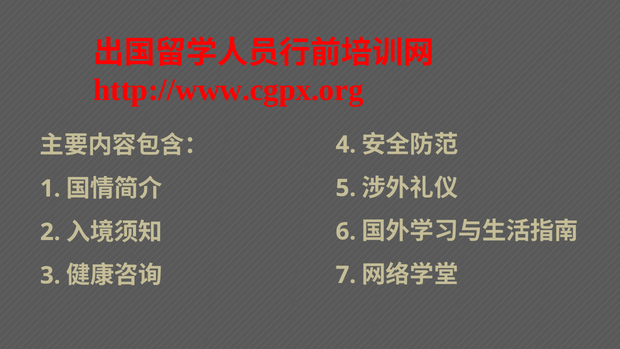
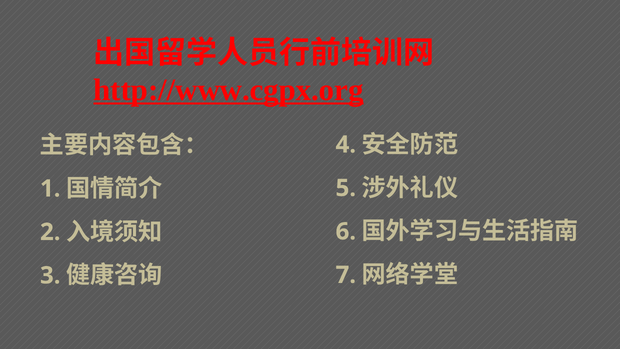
http://www.cgpx.org underline: none -> present
